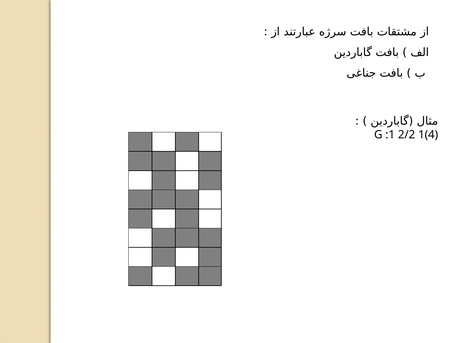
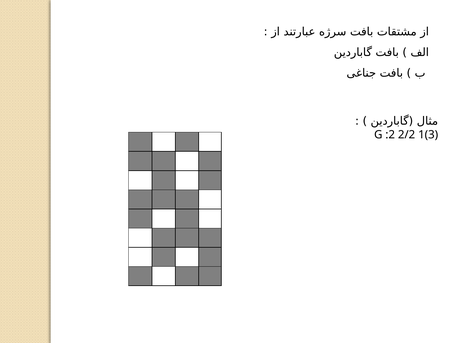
:1: :1 -> :2
1(4: 1(4 -> 1(3
